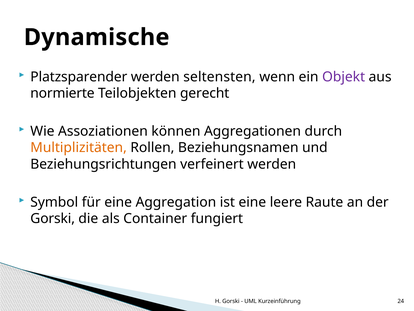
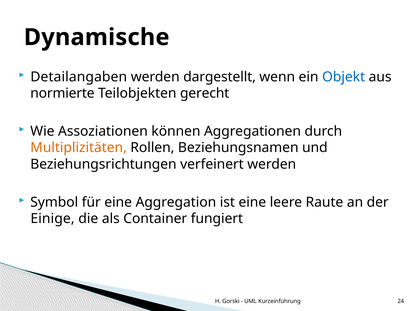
Platzsparender: Platzsparender -> Detailangaben
seltensten: seltensten -> dargestellt
Objekt colour: purple -> blue
Gorski at (53, 218): Gorski -> Einige
